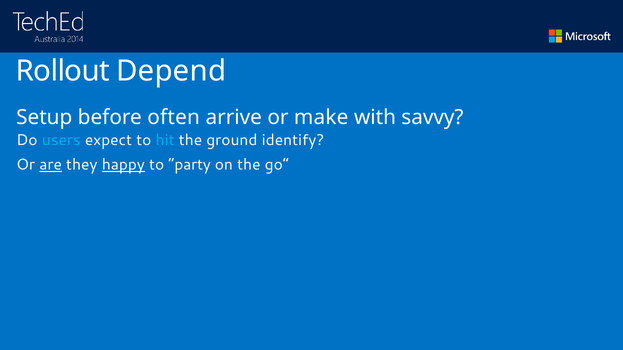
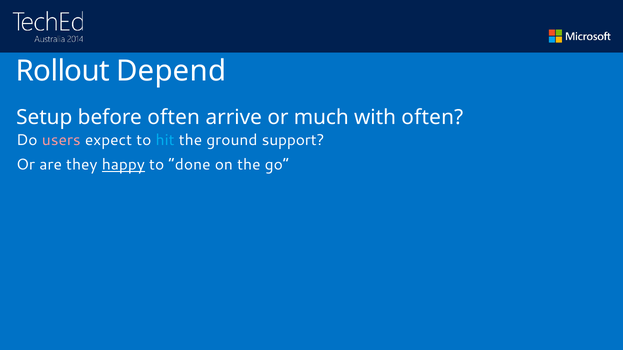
make: make -> much
with savvy: savvy -> often
users colour: light blue -> pink
identify: identify -> support
are underline: present -> none
party: party -> done
